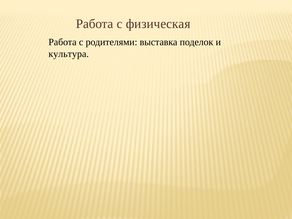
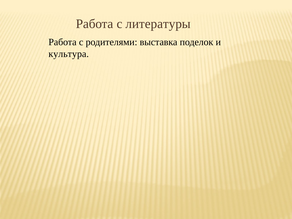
физическая: физическая -> литературы
